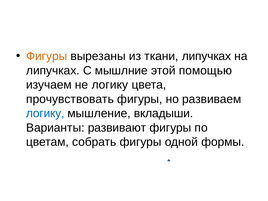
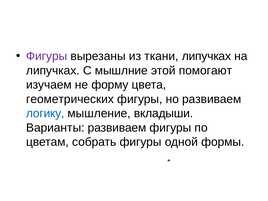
Фигуры at (47, 56) colour: orange -> purple
помощью: помощью -> помогают
не логику: логику -> форму
прочувствовать: прочувствовать -> геометрических
Варианты развивают: развивают -> развиваем
